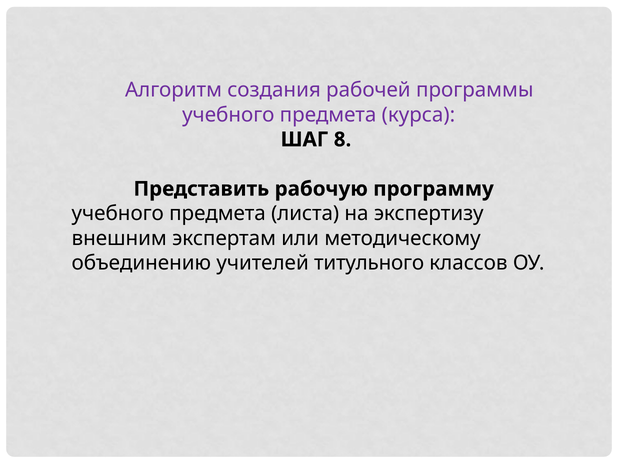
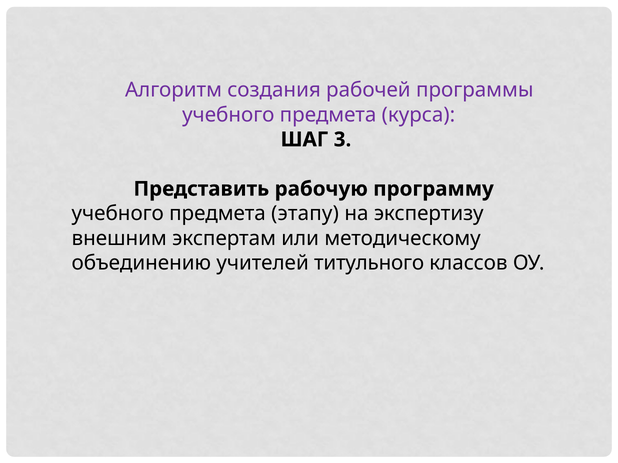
8: 8 -> 3
листа: листа -> этапу
